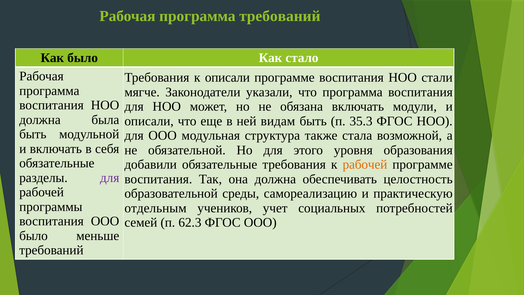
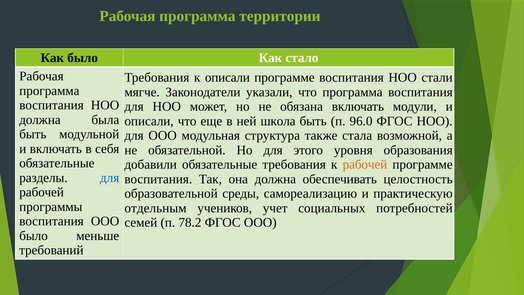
программа требований: требований -> территории
видам: видам -> школа
35.3: 35.3 -> 96.0
для at (110, 178) colour: purple -> blue
62.3: 62.3 -> 78.2
